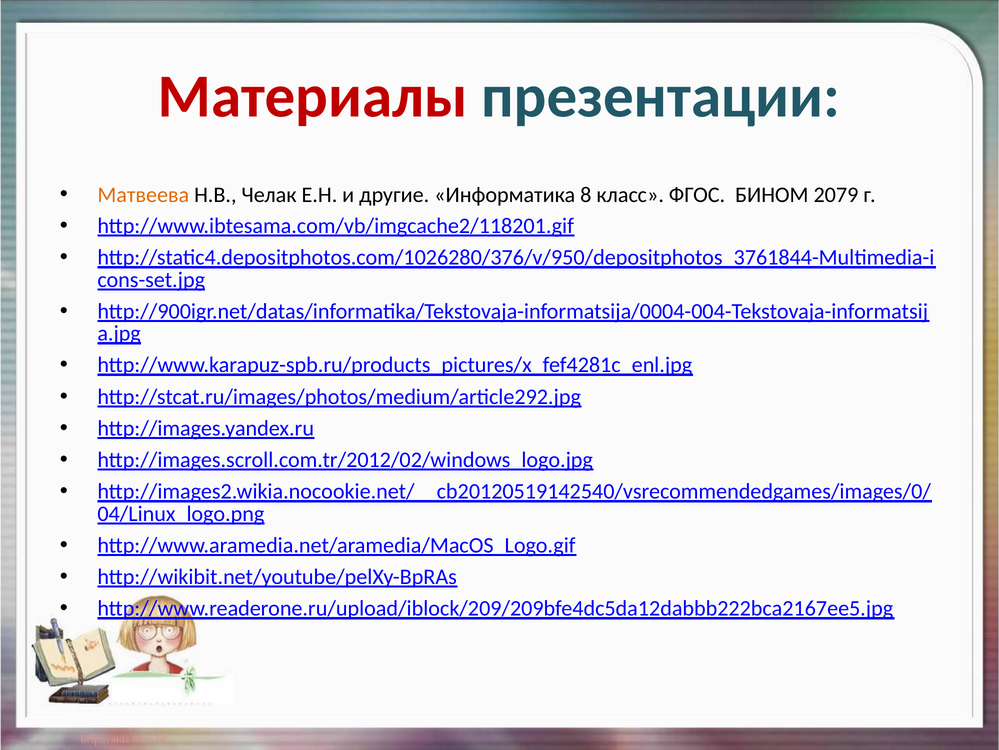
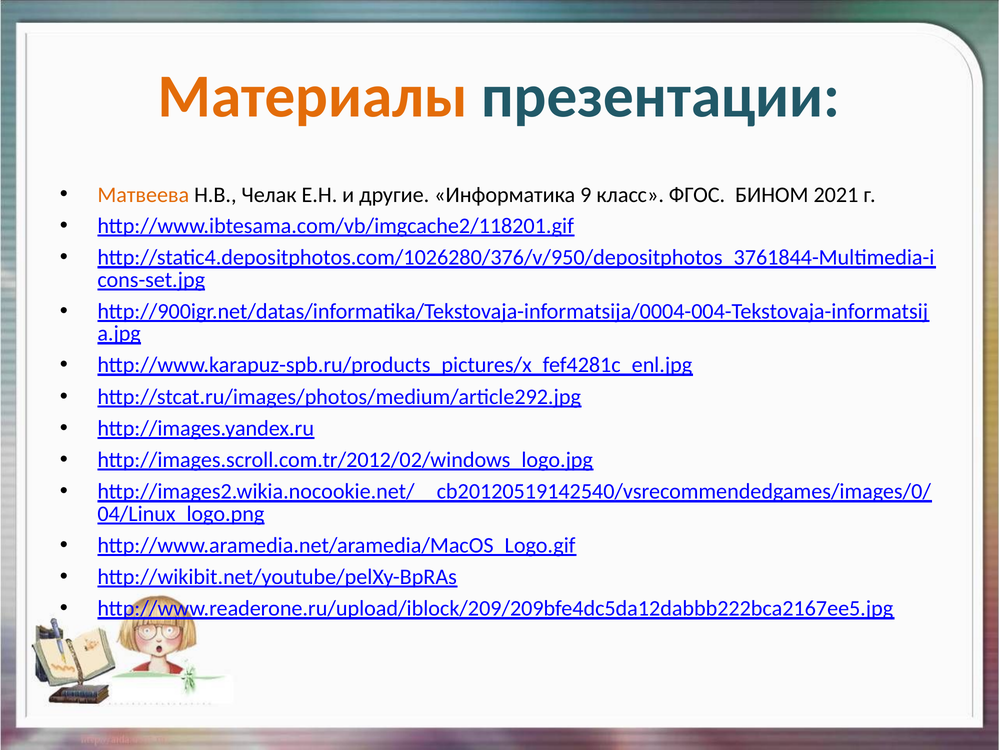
Материалы colour: red -> orange
8: 8 -> 9
2079: 2079 -> 2021
